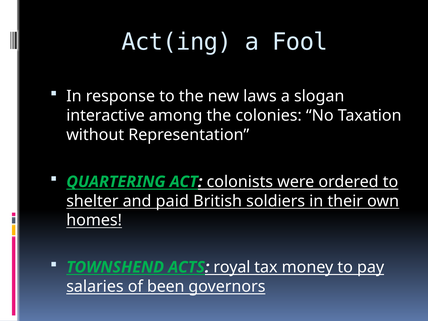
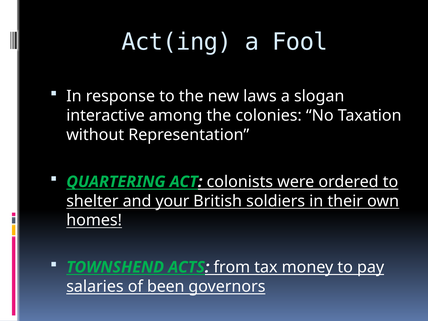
paid: paid -> your
royal: royal -> from
